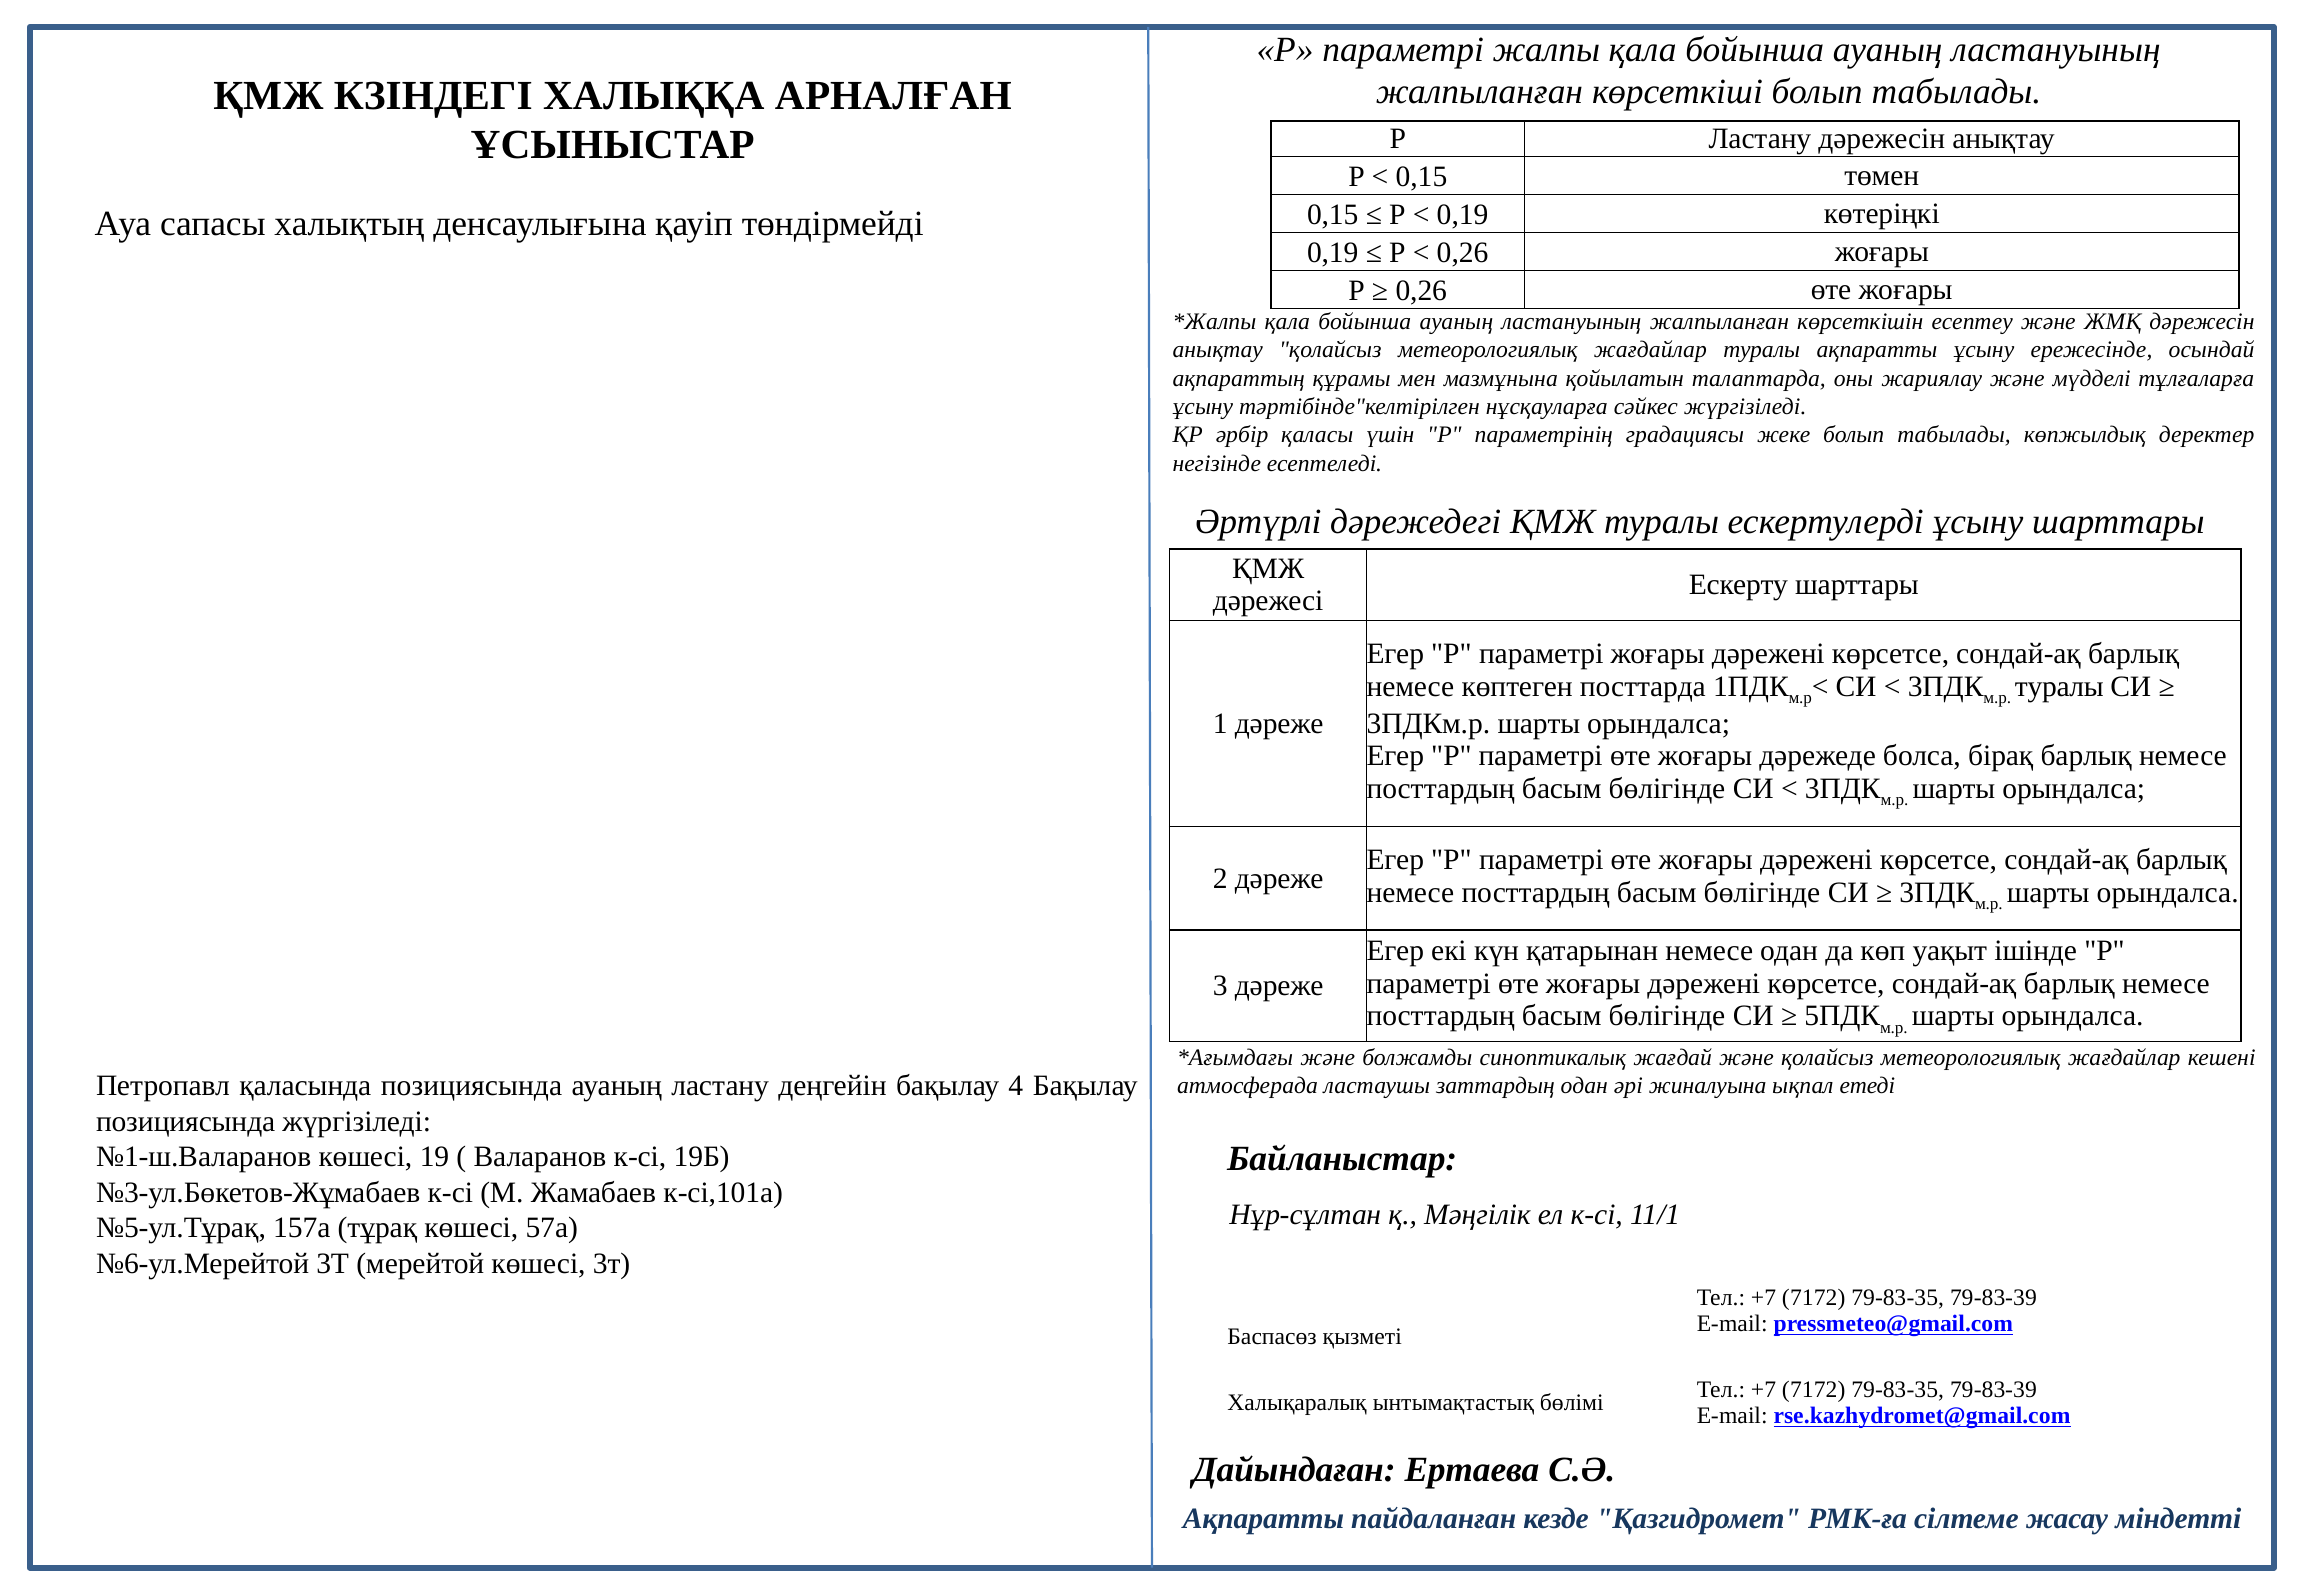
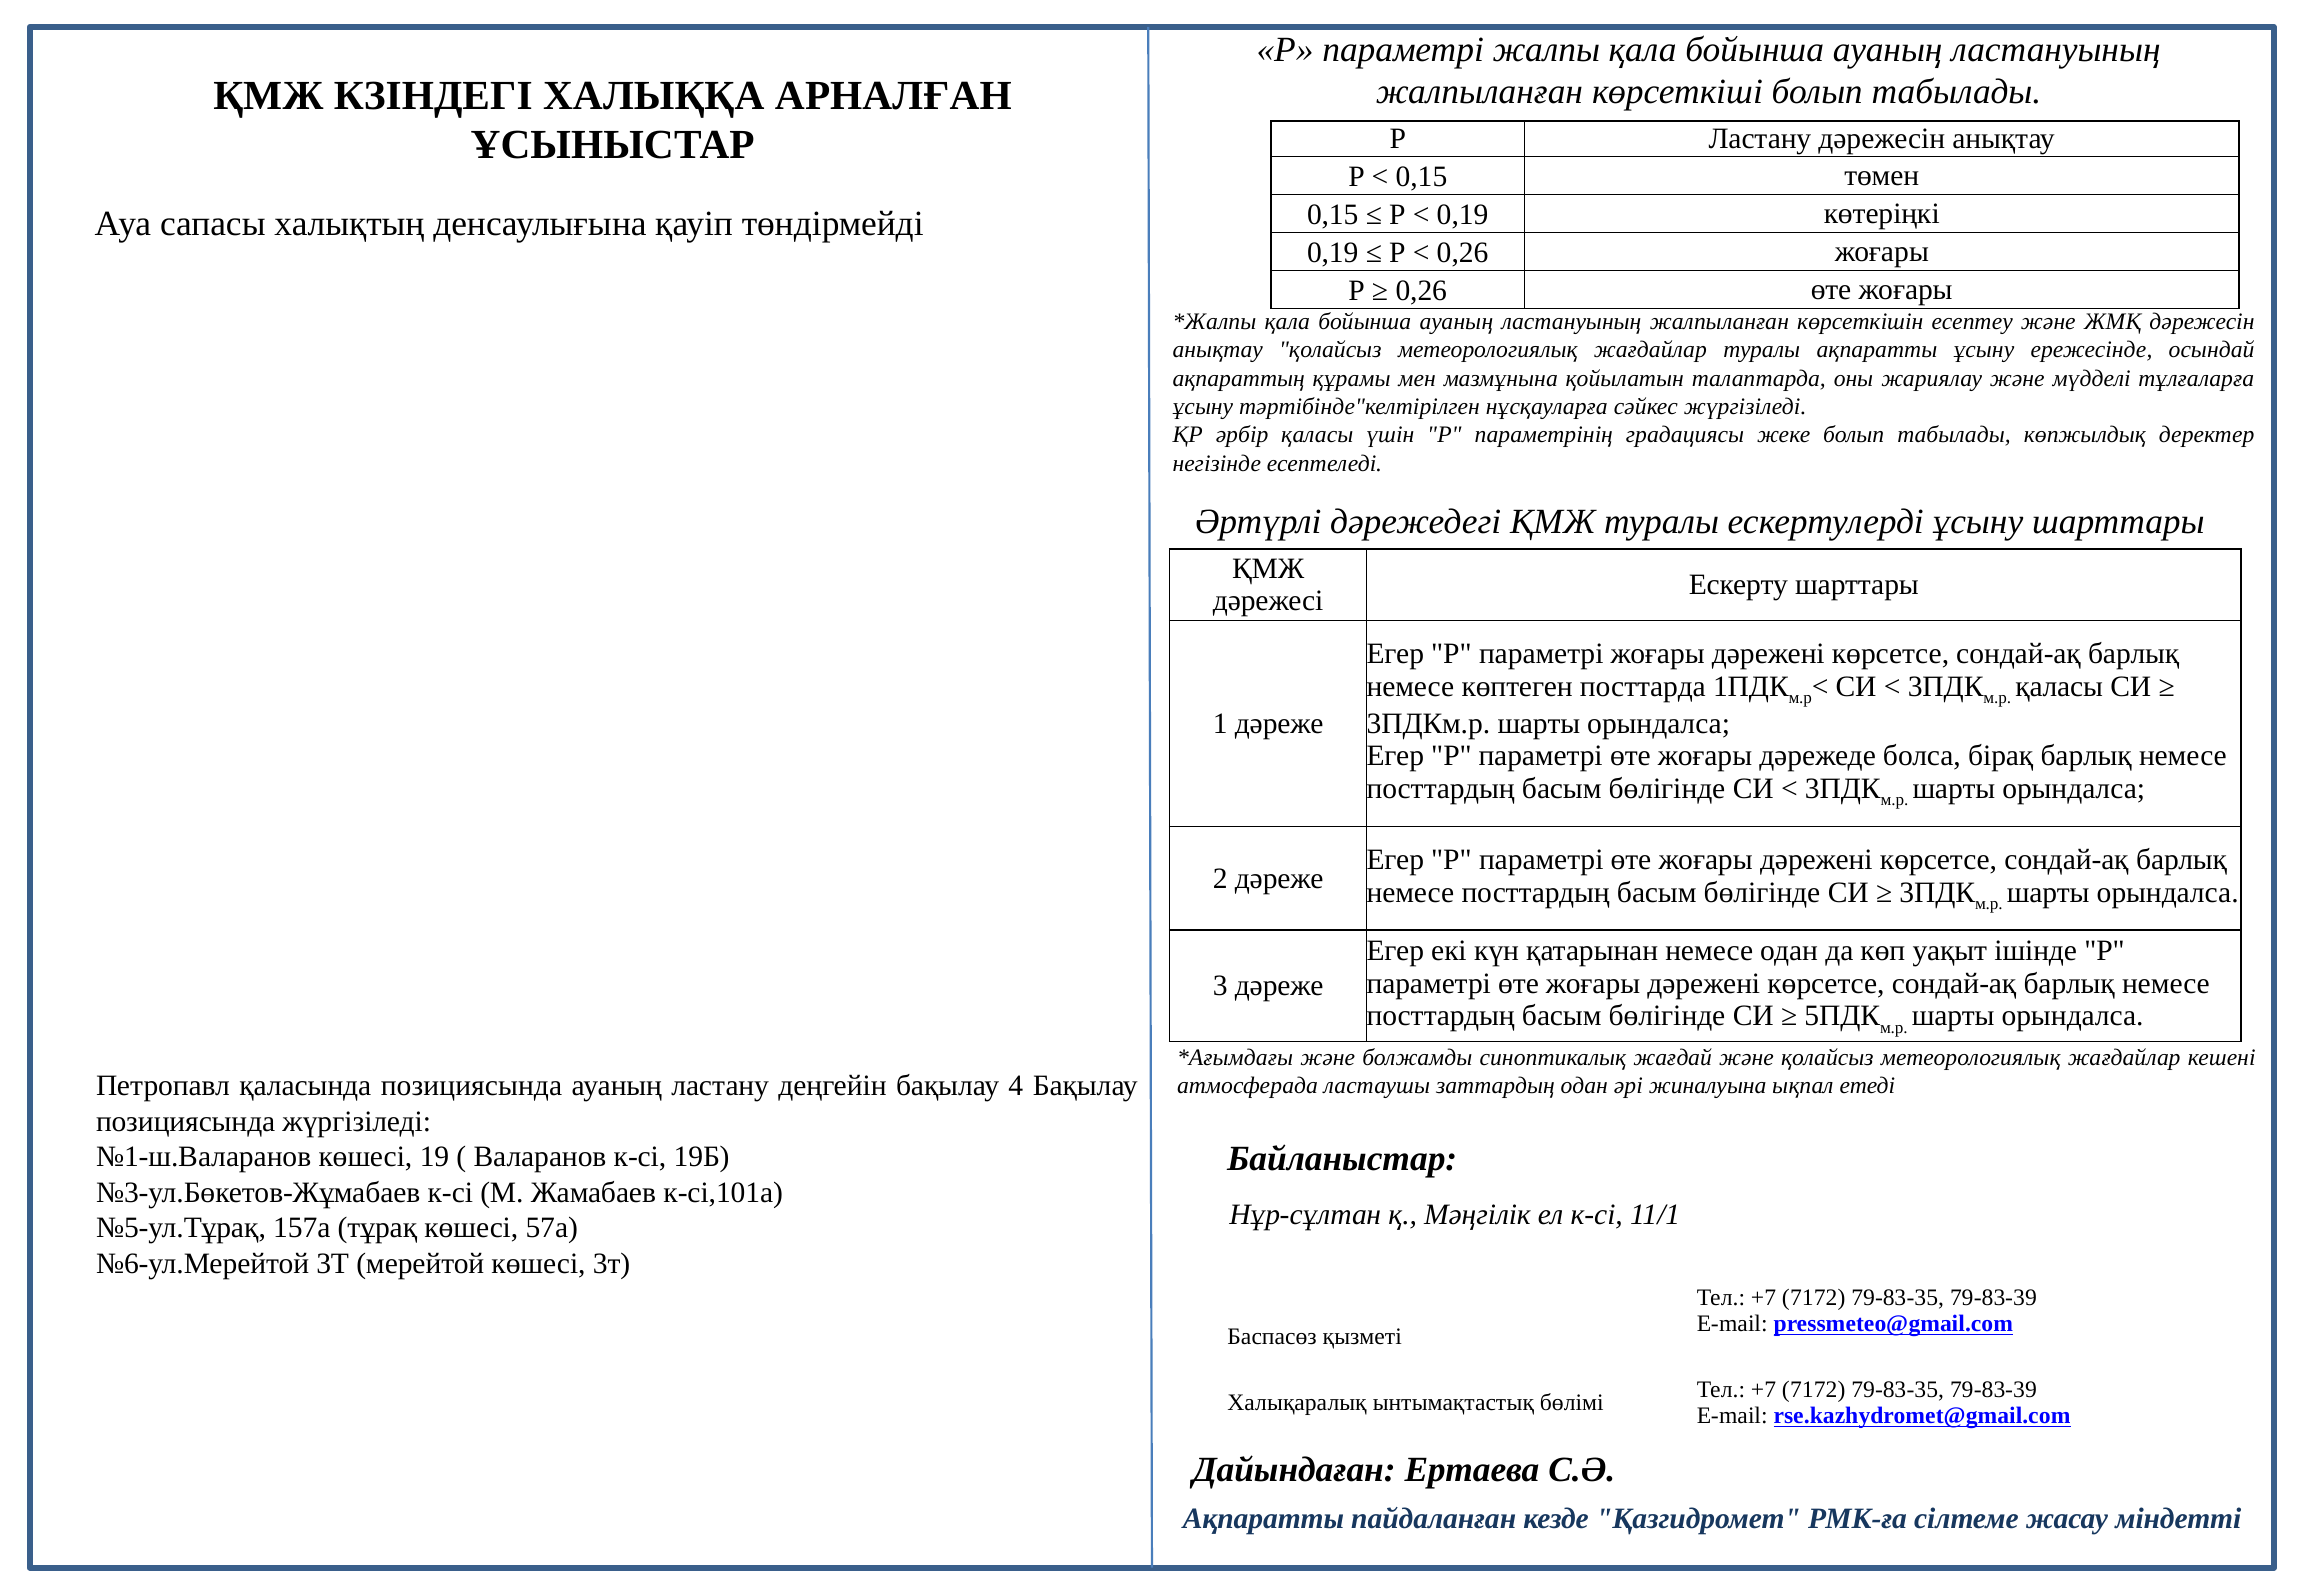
туралы at (2059, 686): туралы -> қаласы
